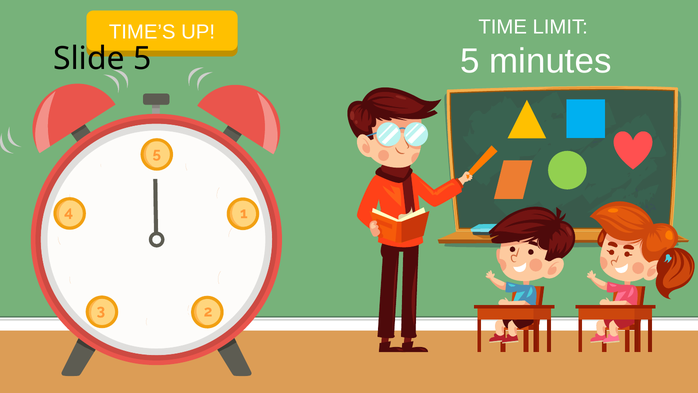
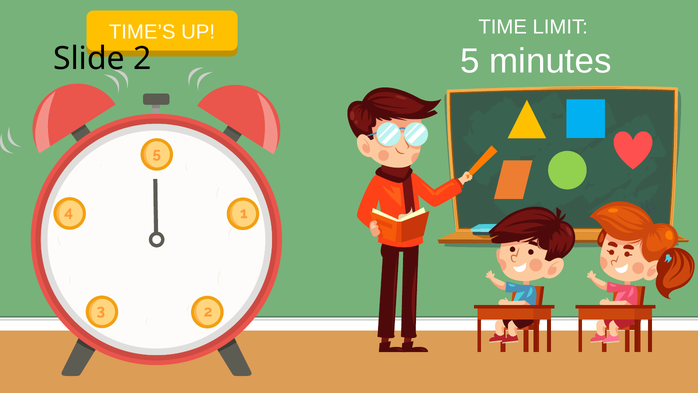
Slide 5: 5 -> 2
